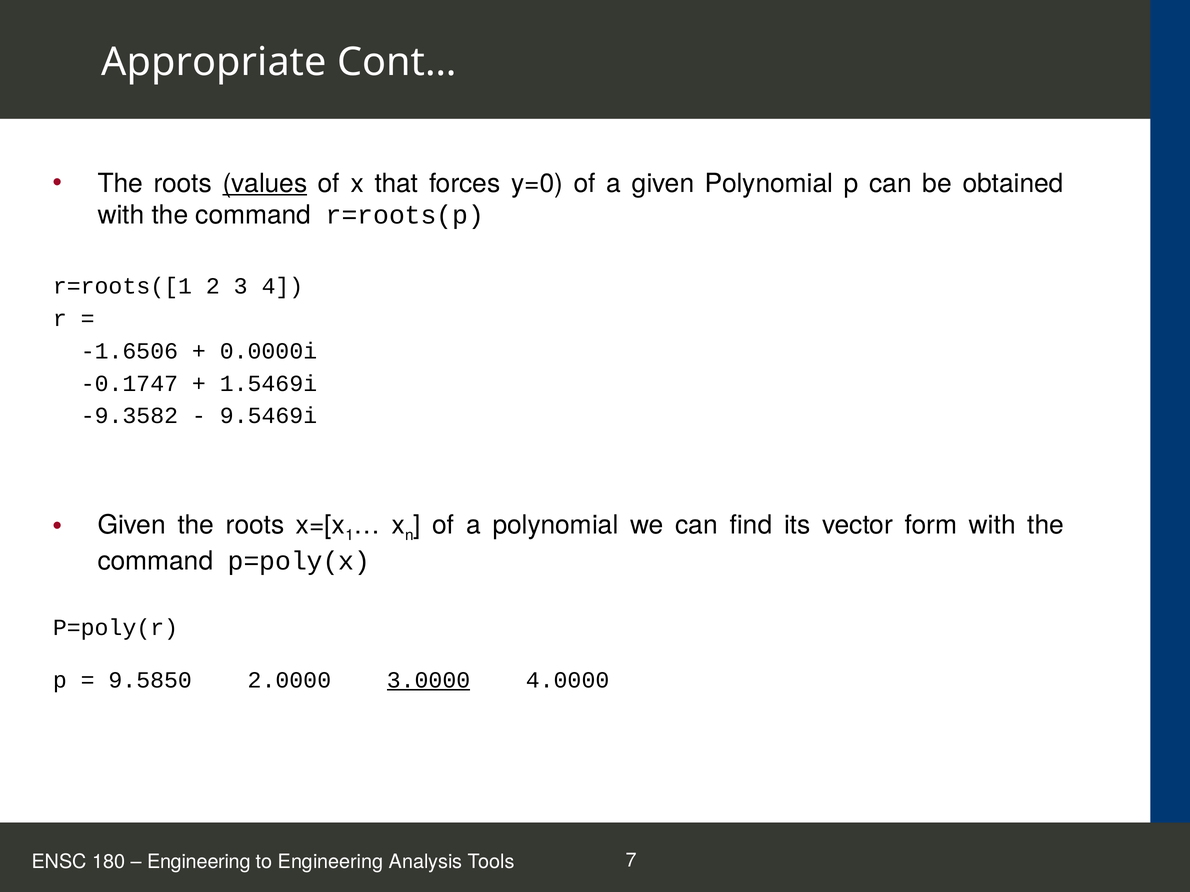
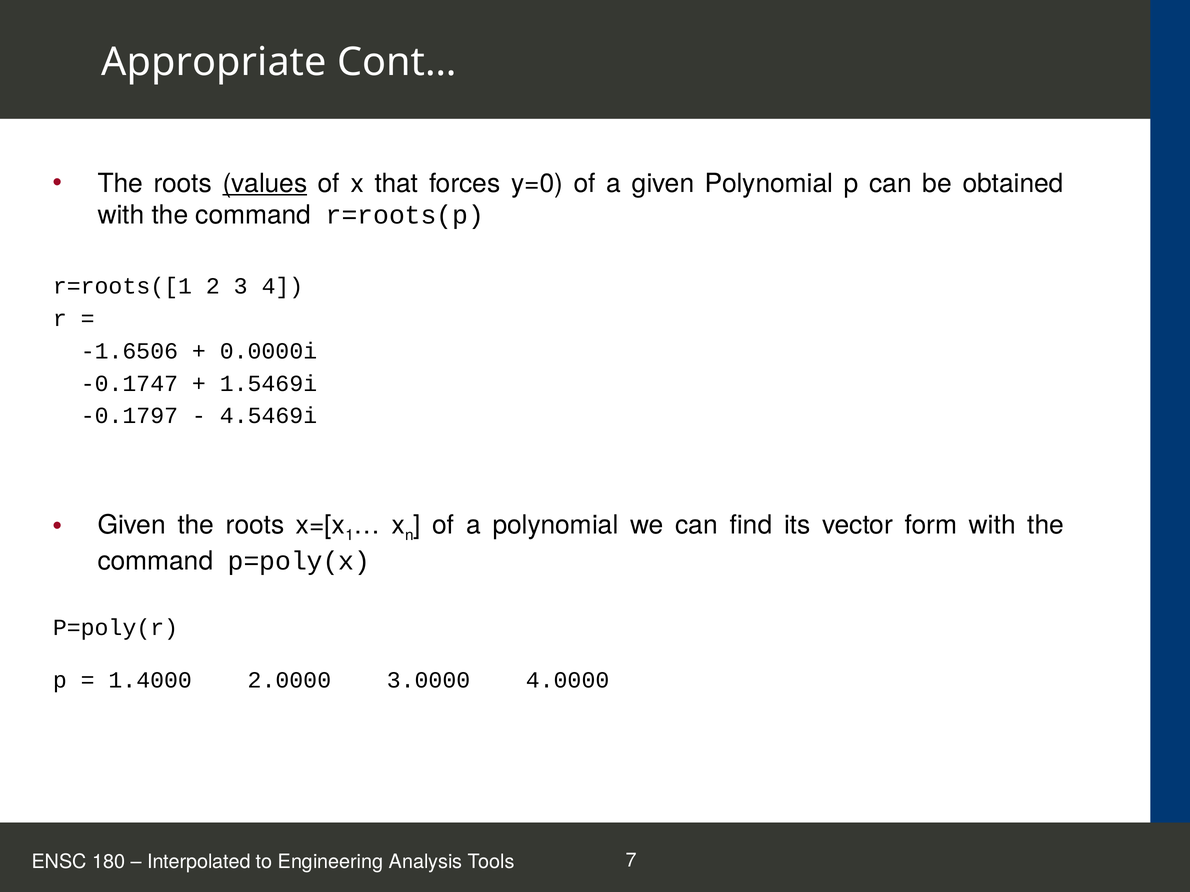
-9.3582: -9.3582 -> -0.1797
9.5469i: 9.5469i -> 4.5469i
9.5850: 9.5850 -> 1.4000
3.0000 underline: present -> none
Engineering at (199, 862): Engineering -> Interpolated
